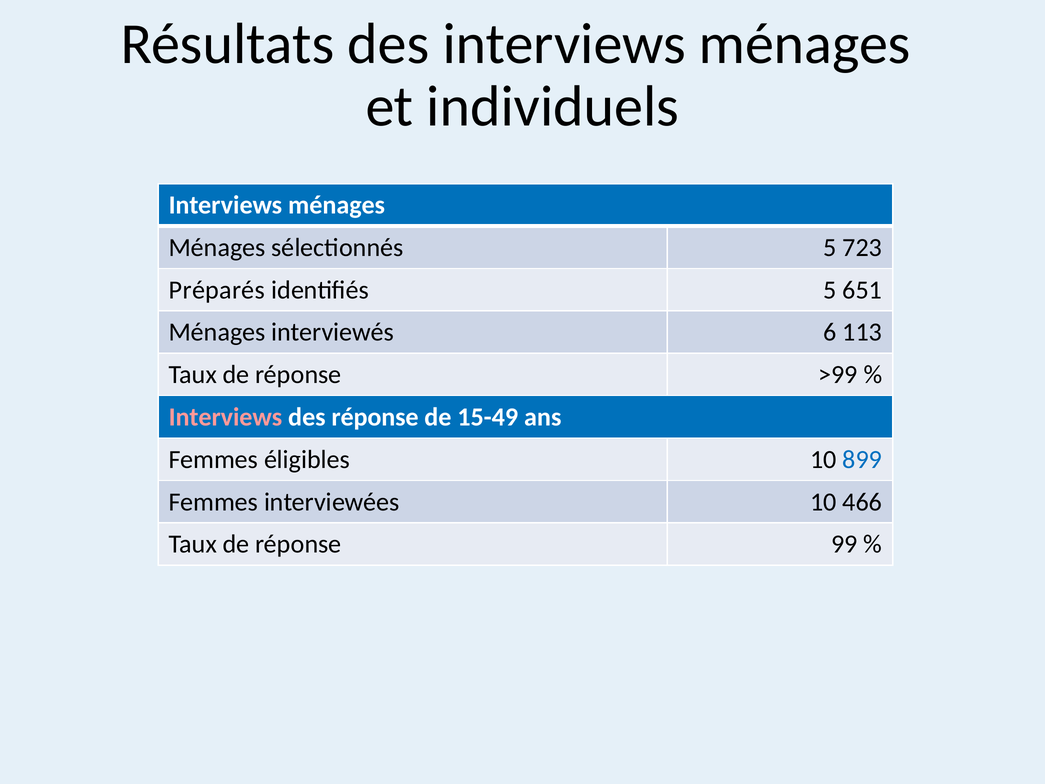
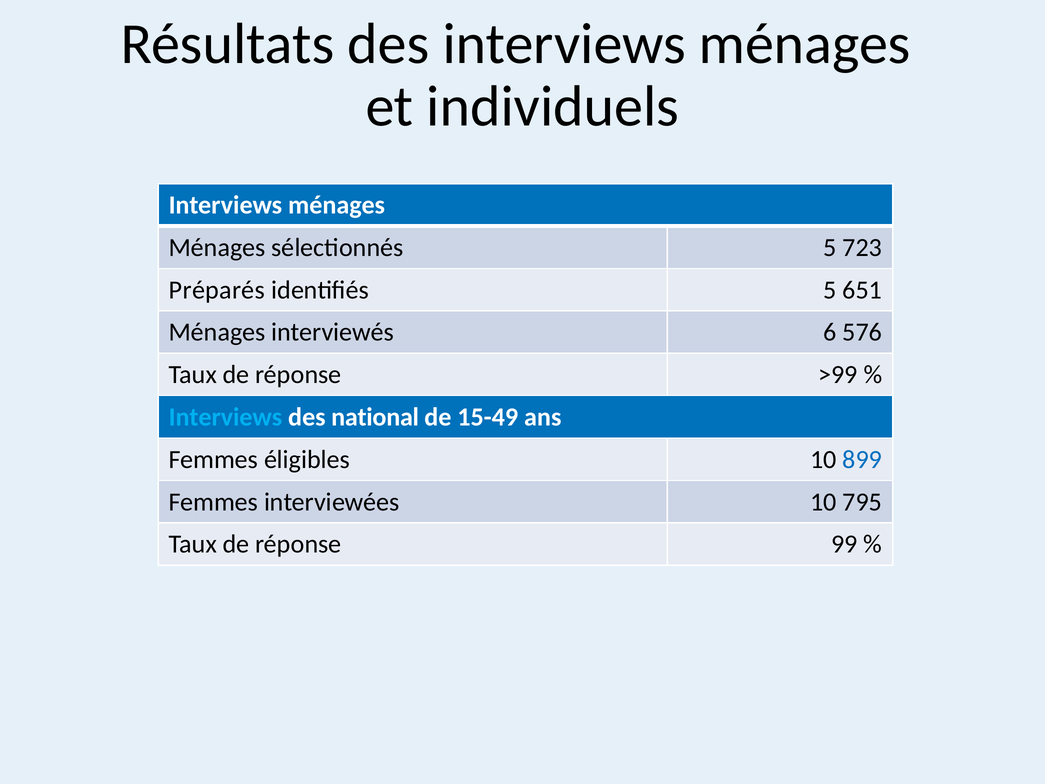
113: 113 -> 576
Interviews at (225, 417) colour: pink -> light blue
des réponse: réponse -> national
466: 466 -> 795
